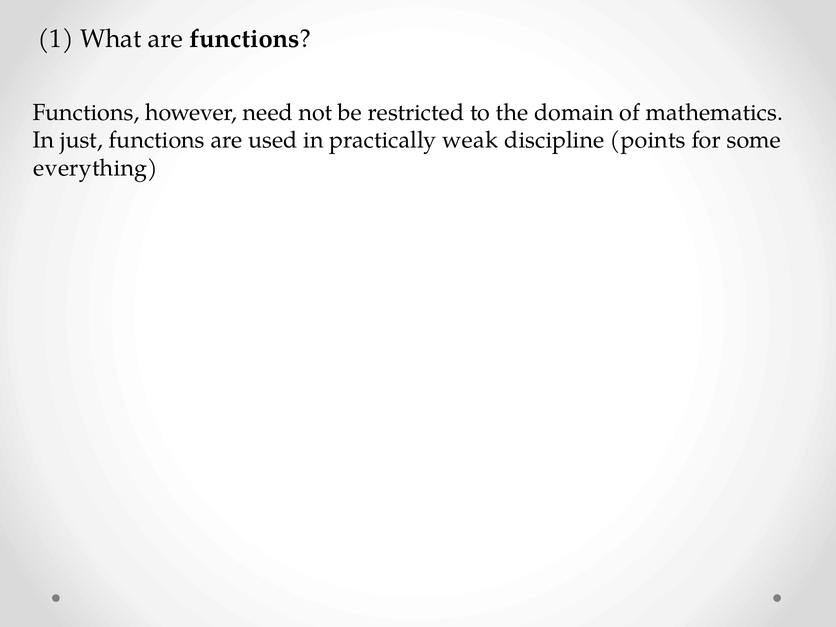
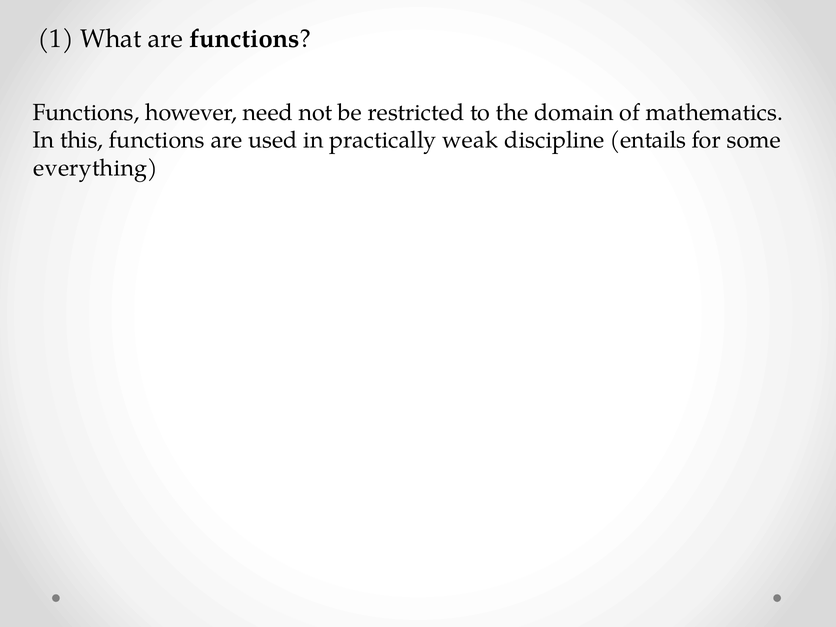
just: just -> this
points: points -> entails
